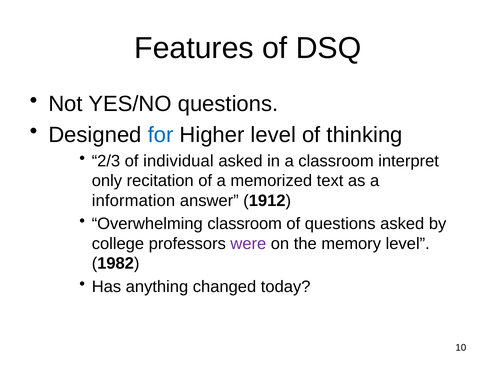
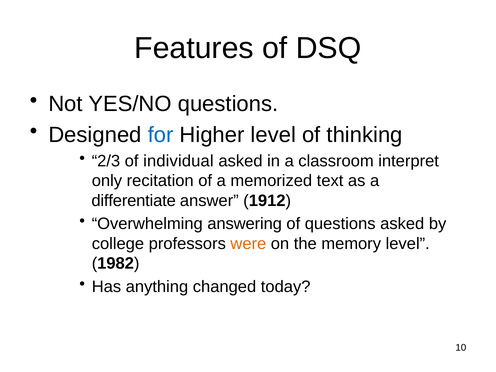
information: information -> differentiate
Overwhelming classroom: classroom -> answering
were colour: purple -> orange
